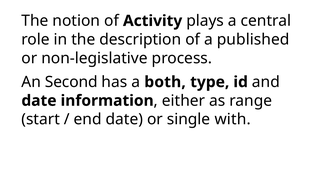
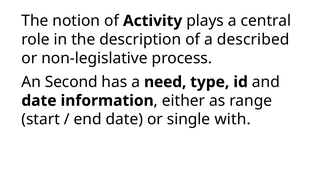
published: published -> described
both: both -> need
